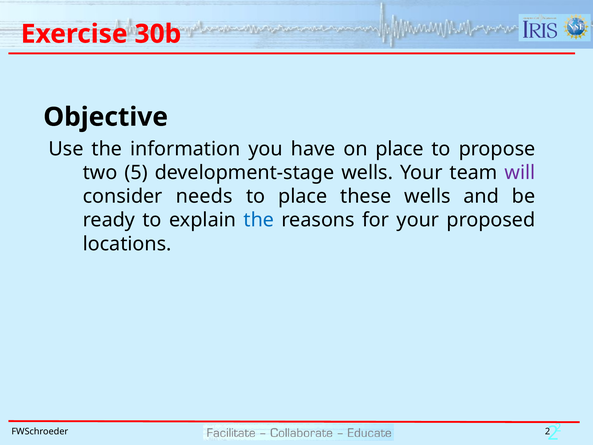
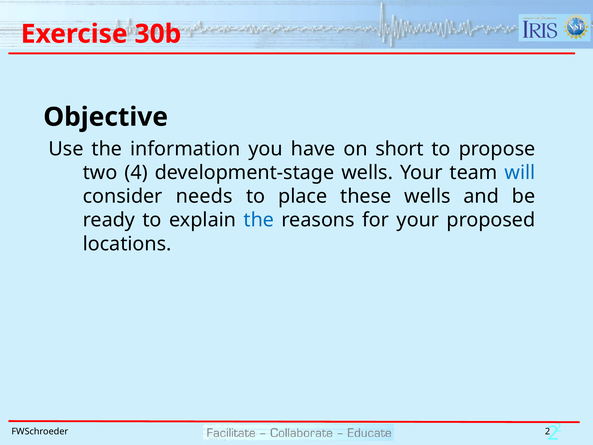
on place: place -> short
5: 5 -> 4
will colour: purple -> blue
